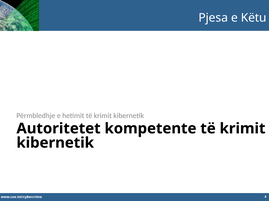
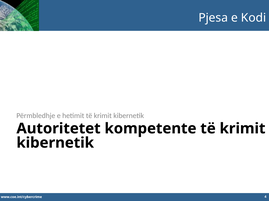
Këtu: Këtu -> Kodi
